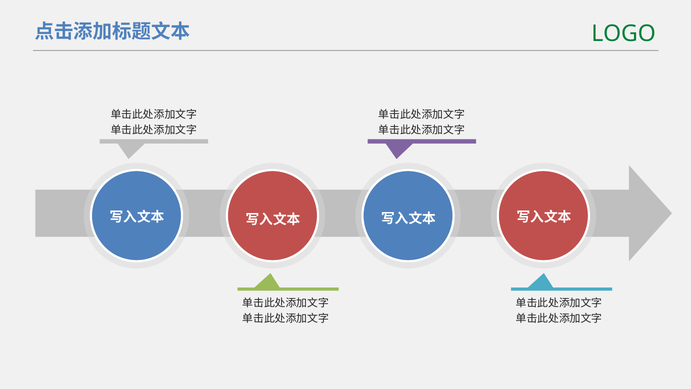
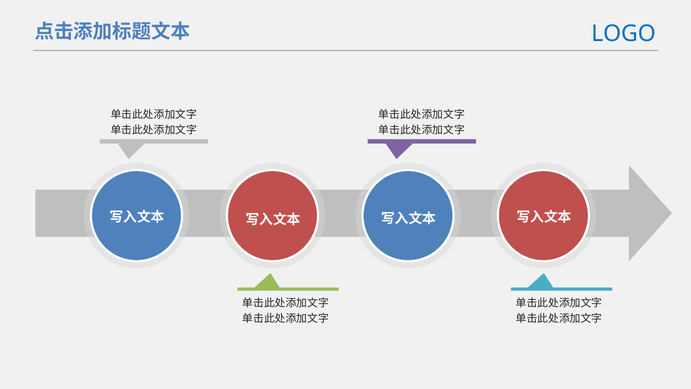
LOGO colour: green -> blue
